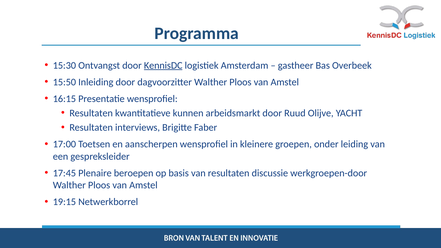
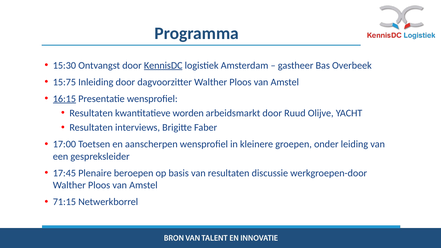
15:50: 15:50 -> 15:75
16:15 underline: none -> present
kunnen: kunnen -> worden
19:15: 19:15 -> 71:15
